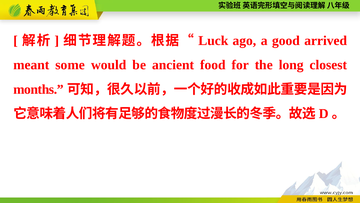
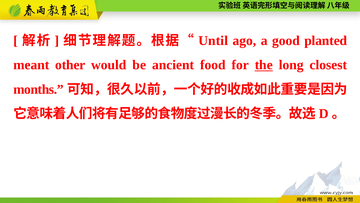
Luck: Luck -> Until
arrived: arrived -> planted
some: some -> other
the underline: none -> present
